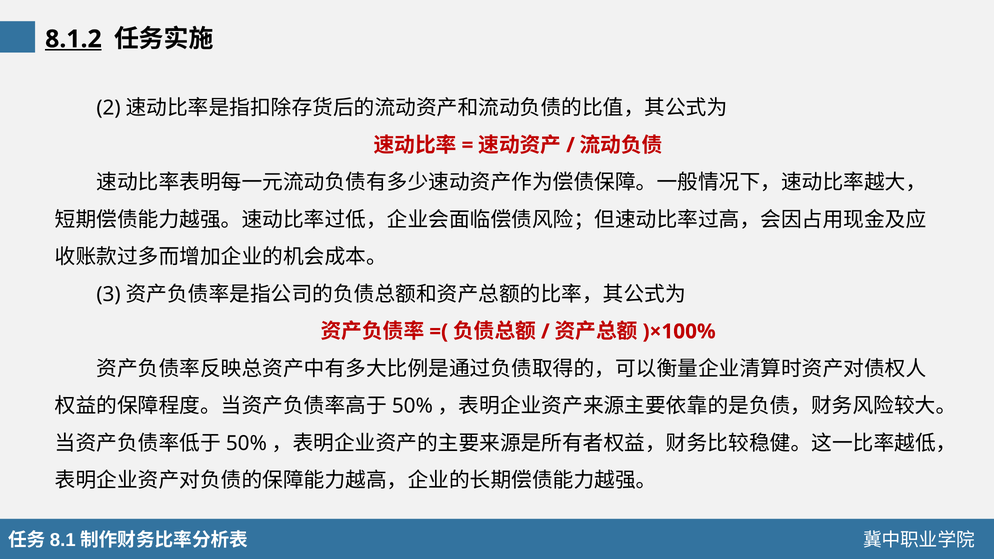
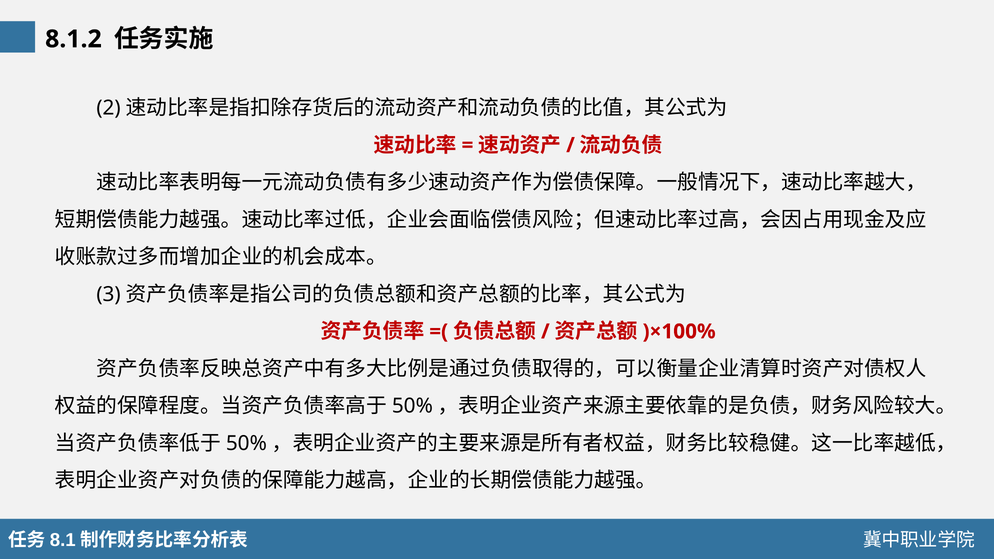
8.1.2 underline: present -> none
